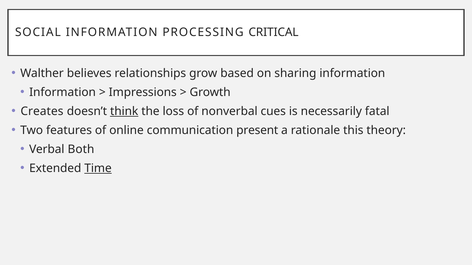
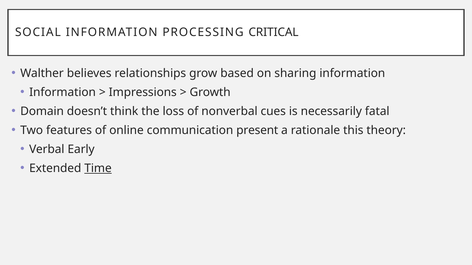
Creates: Creates -> Domain
think underline: present -> none
Both: Both -> Early
